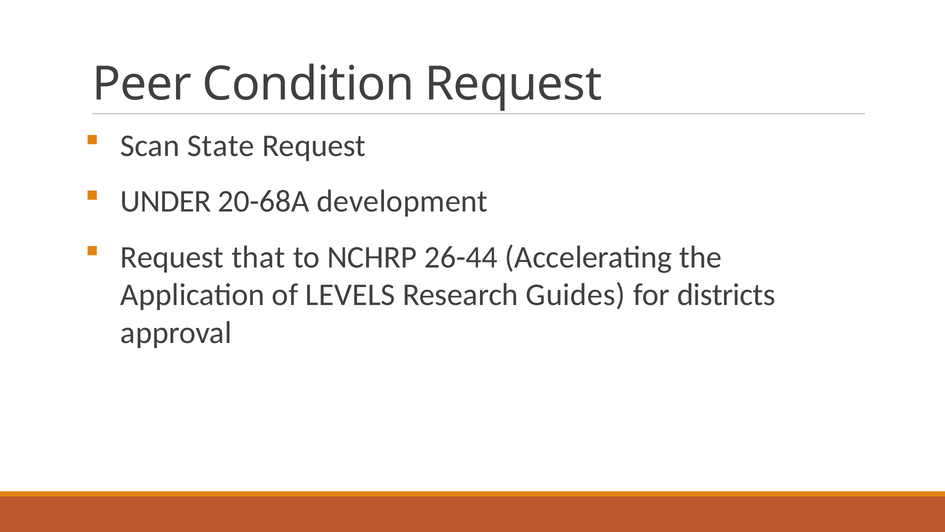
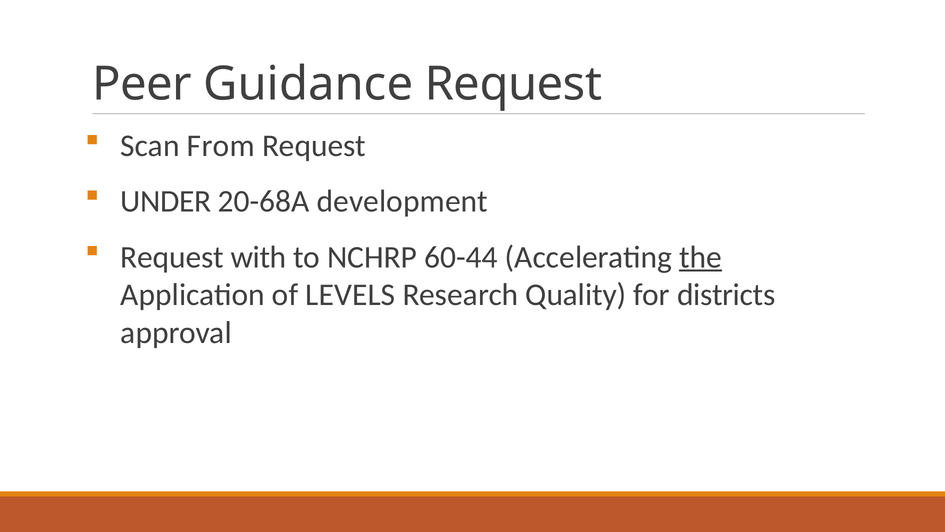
Condition: Condition -> Guidance
State: State -> From
that: that -> with
26-44: 26-44 -> 60-44
the underline: none -> present
Guides: Guides -> Quality
